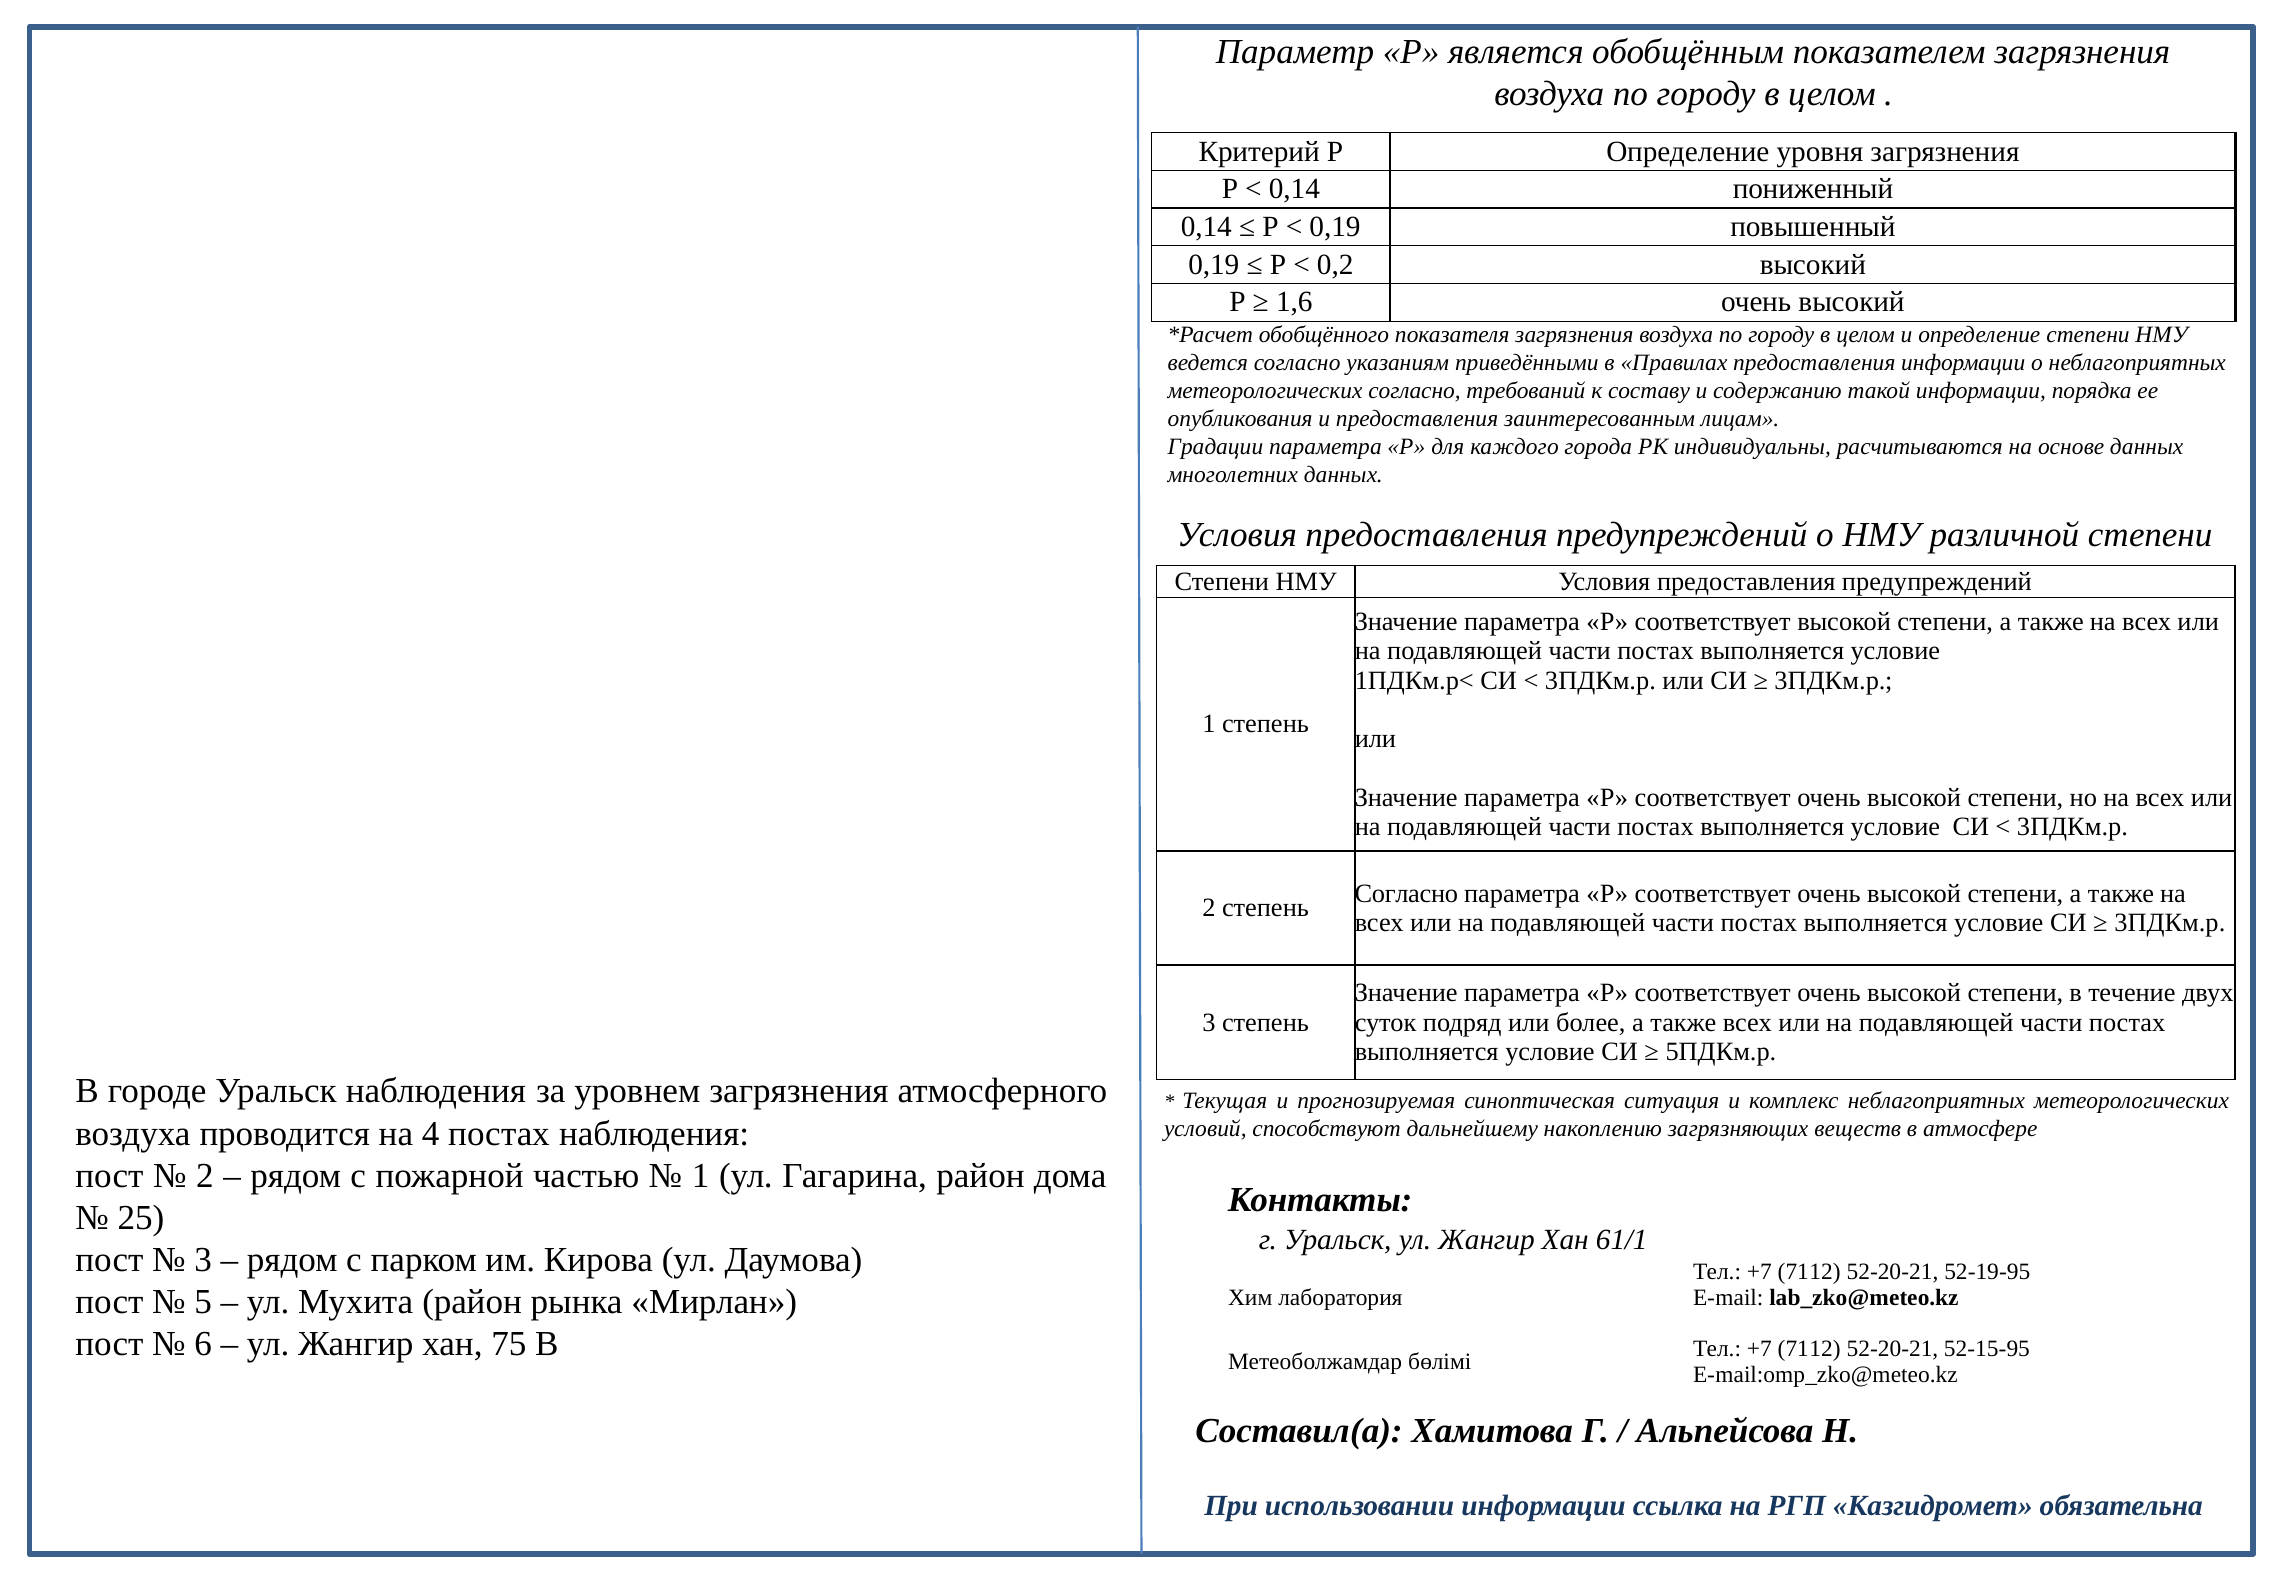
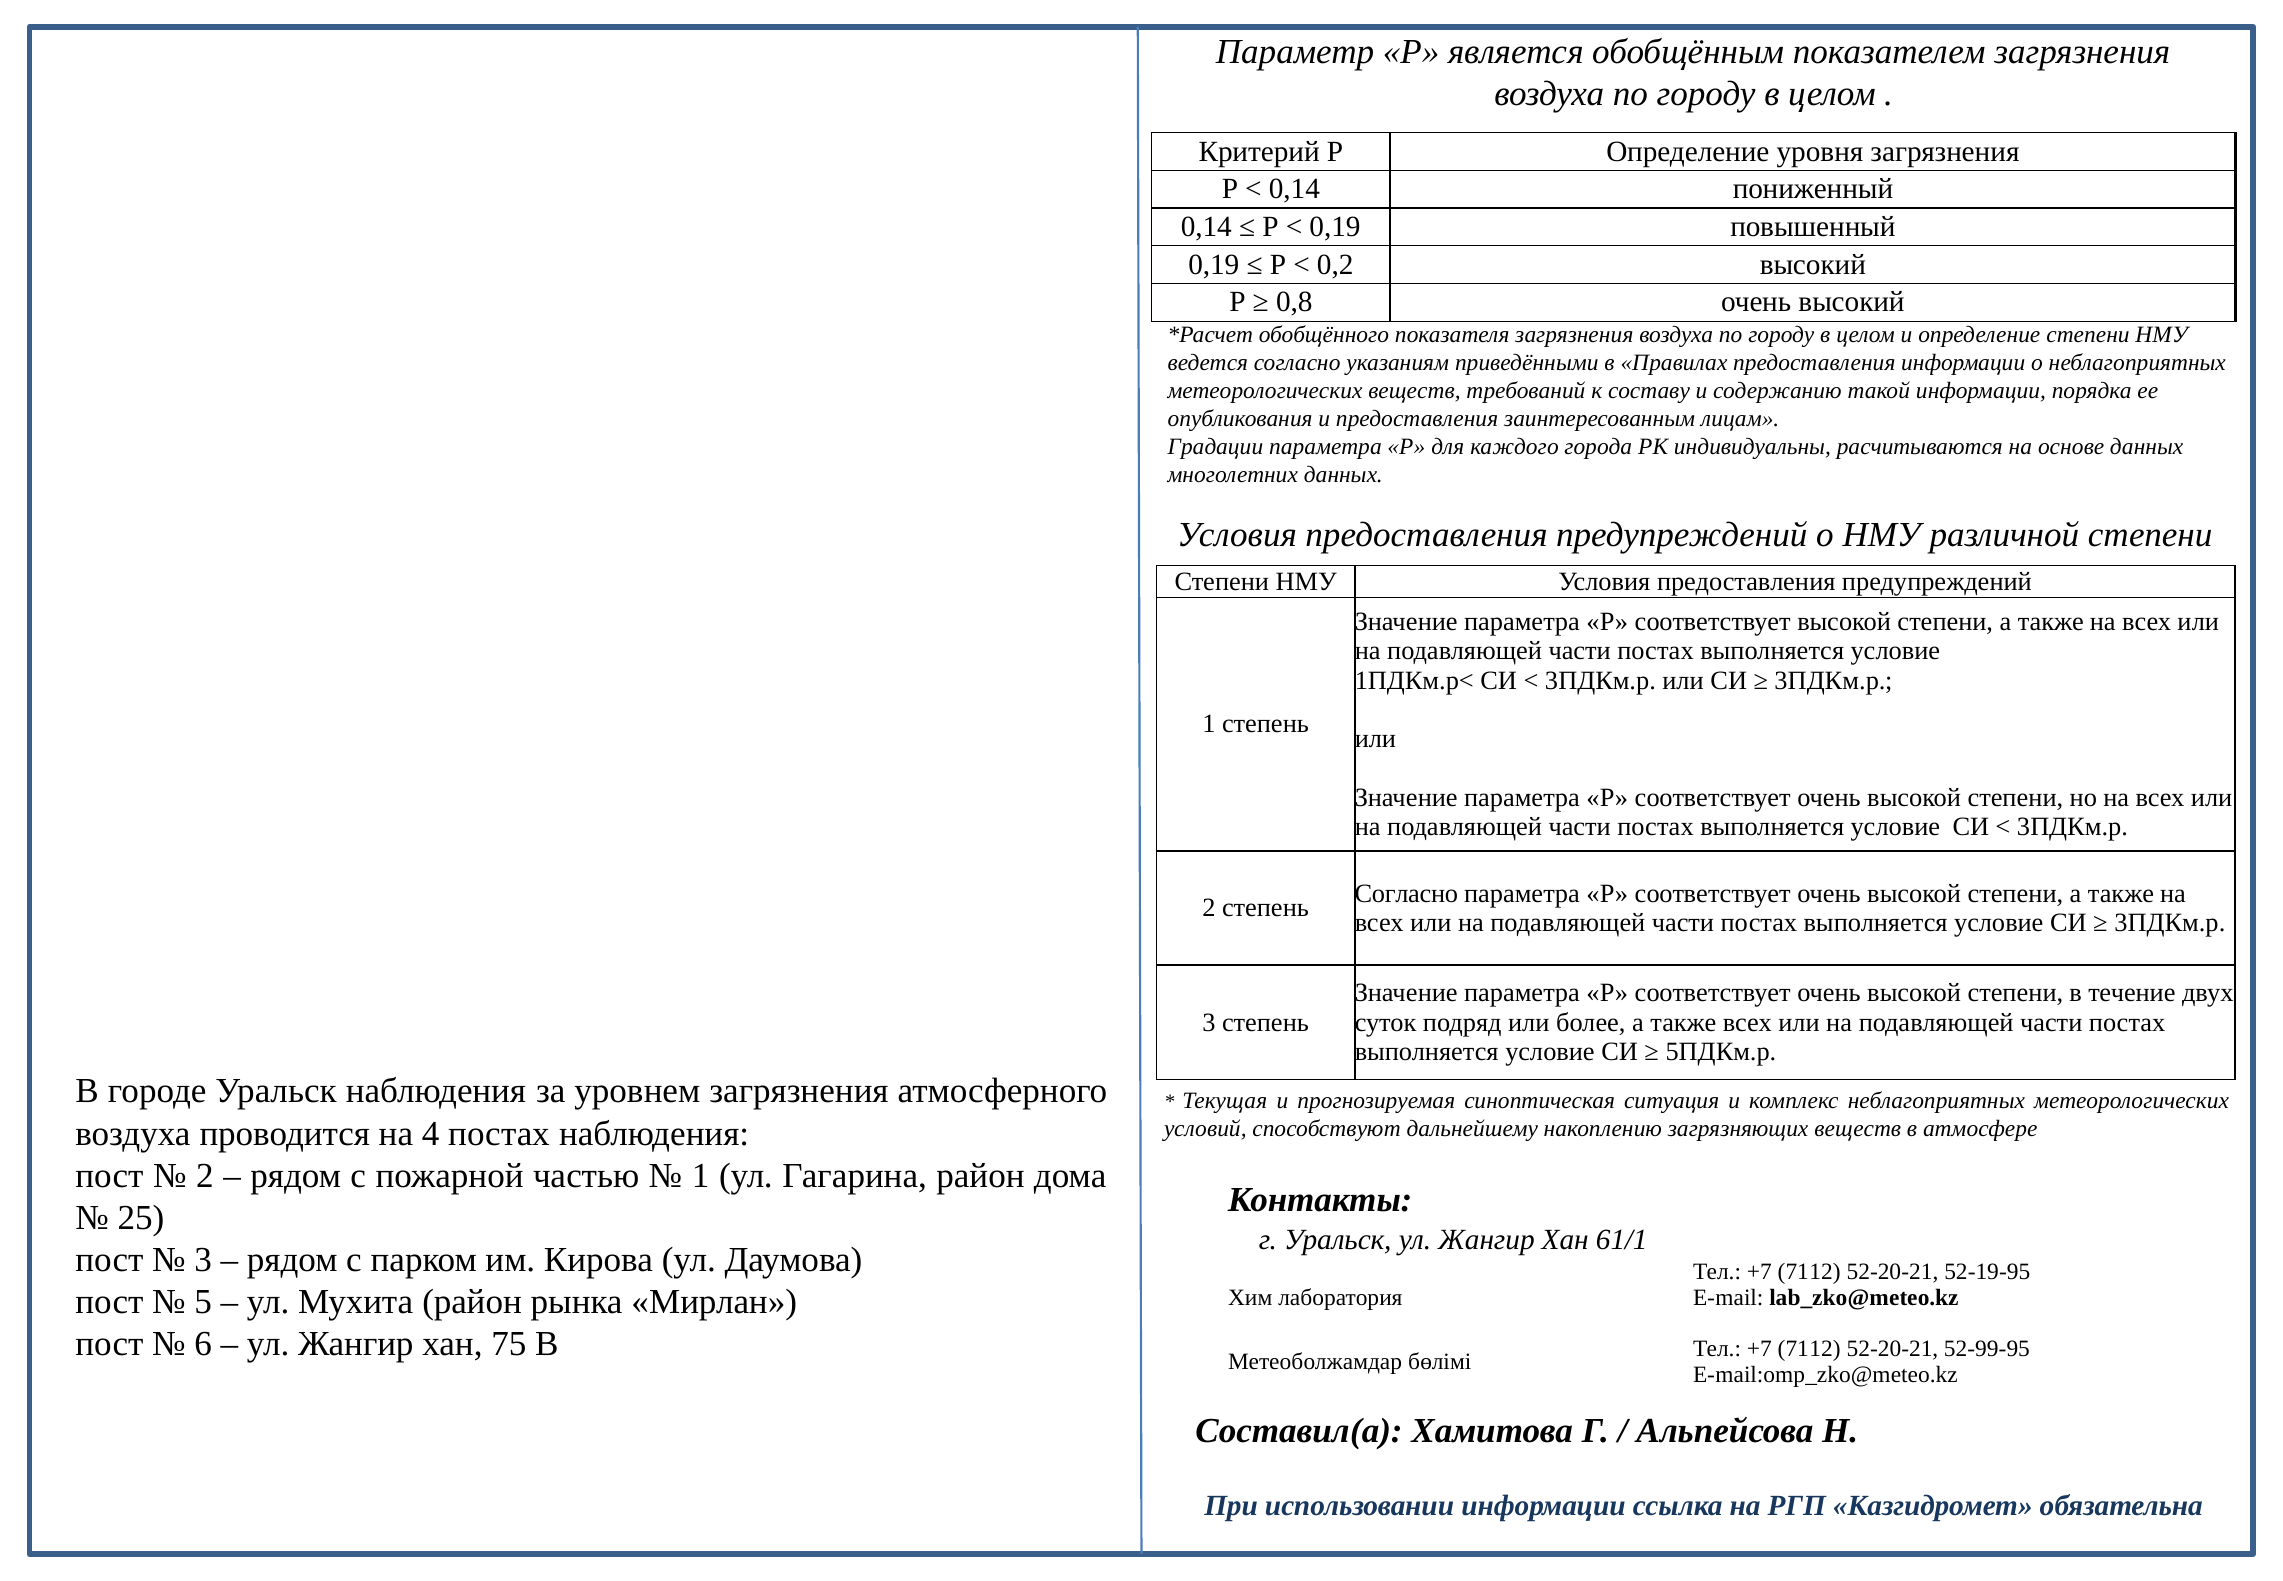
1,6: 1,6 -> 0,8
метеорологических согласно: согласно -> веществ
52-15-95: 52-15-95 -> 52-99-95
